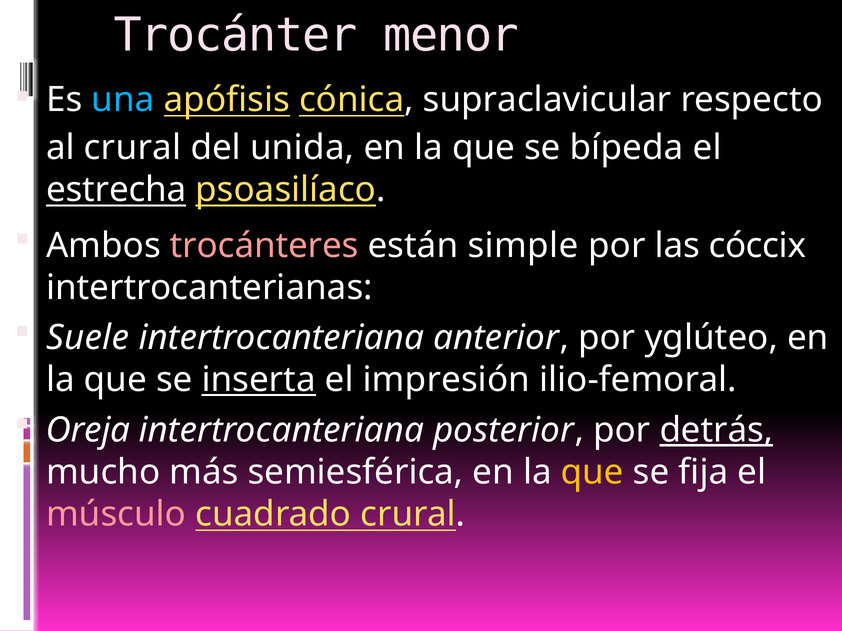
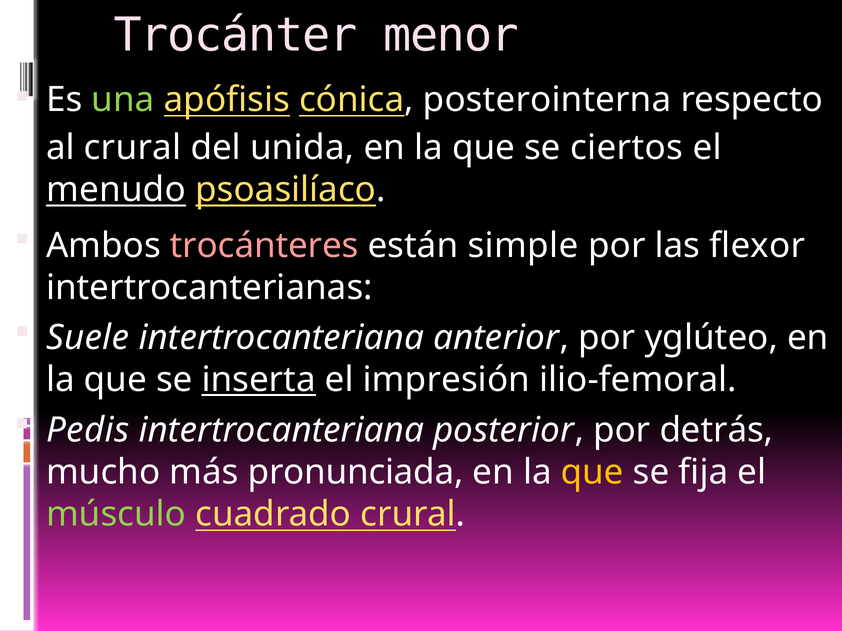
una colour: light blue -> light green
supraclavicular: supraclavicular -> posterointerna
bípeda: bípeda -> ciertos
estrecha: estrecha -> menudo
cóccix: cóccix -> flexor
Oreja: Oreja -> Pedis
detrás underline: present -> none
semiesférica: semiesférica -> pronunciada
músculo colour: pink -> light green
